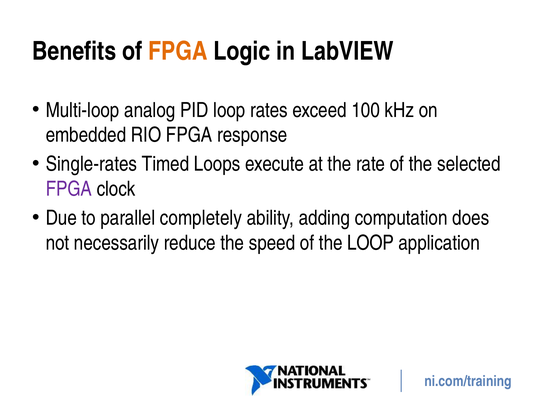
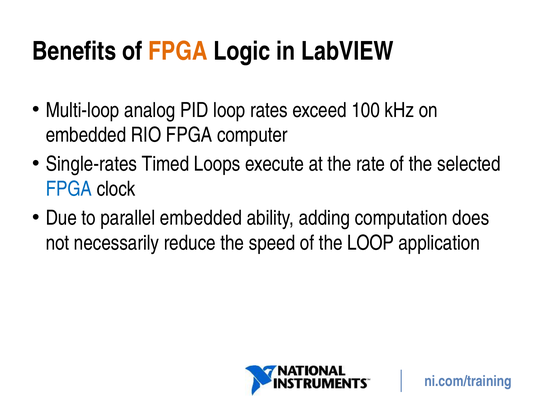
response: response -> computer
FPGA at (69, 189) colour: purple -> blue
parallel completely: completely -> embedded
